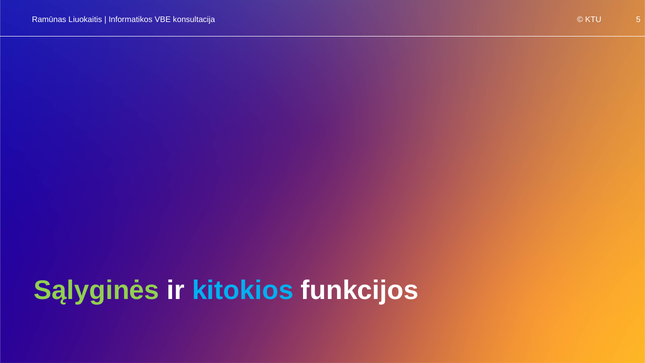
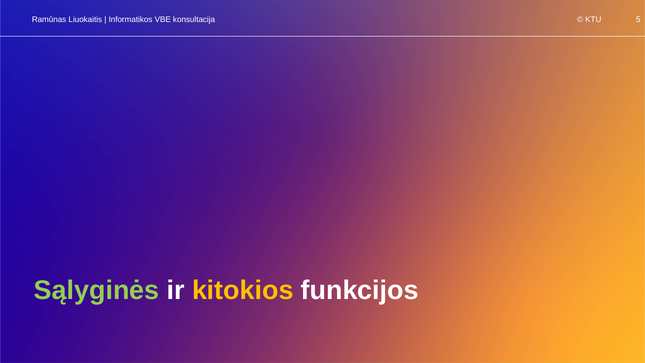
kitokios colour: light blue -> yellow
